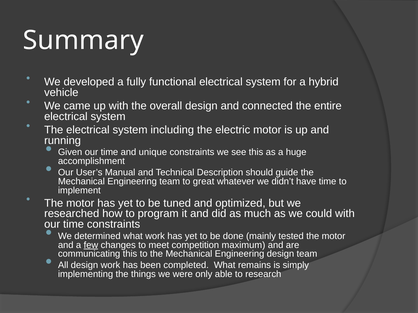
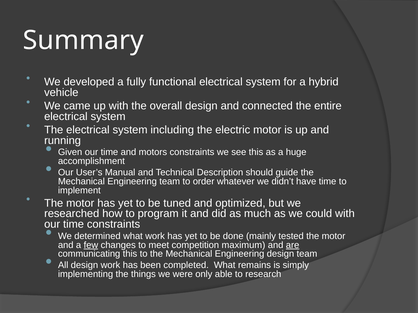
unique: unique -> motors
great: great -> order
are underline: none -> present
